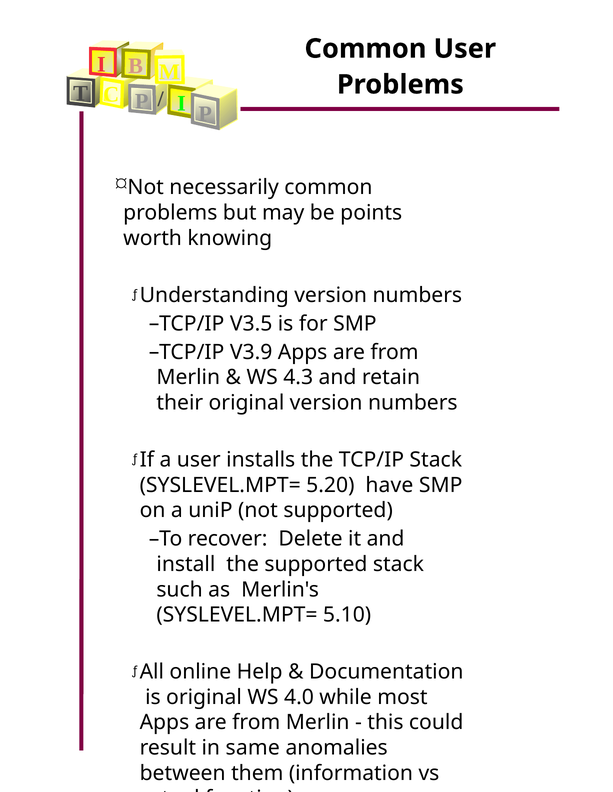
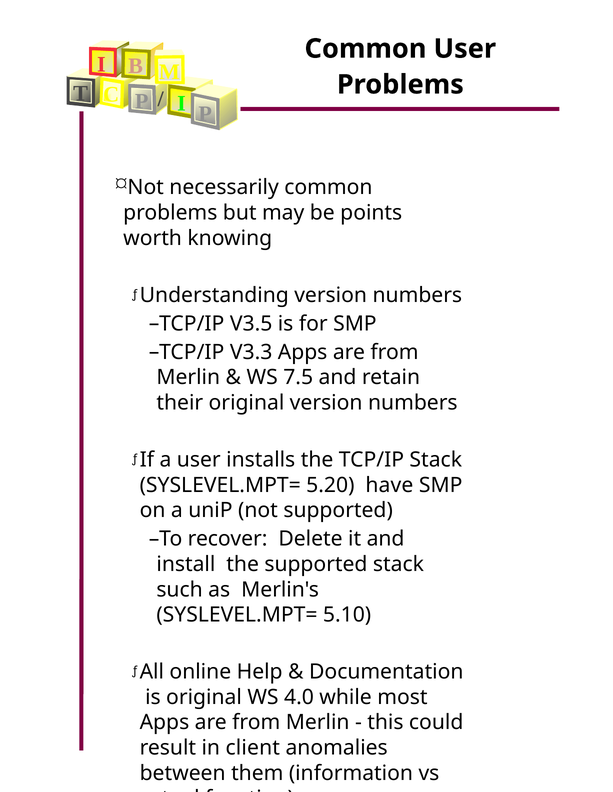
V3.9: V3.9 -> V3.3
4.3: 4.3 -> 7.5
same: same -> client
